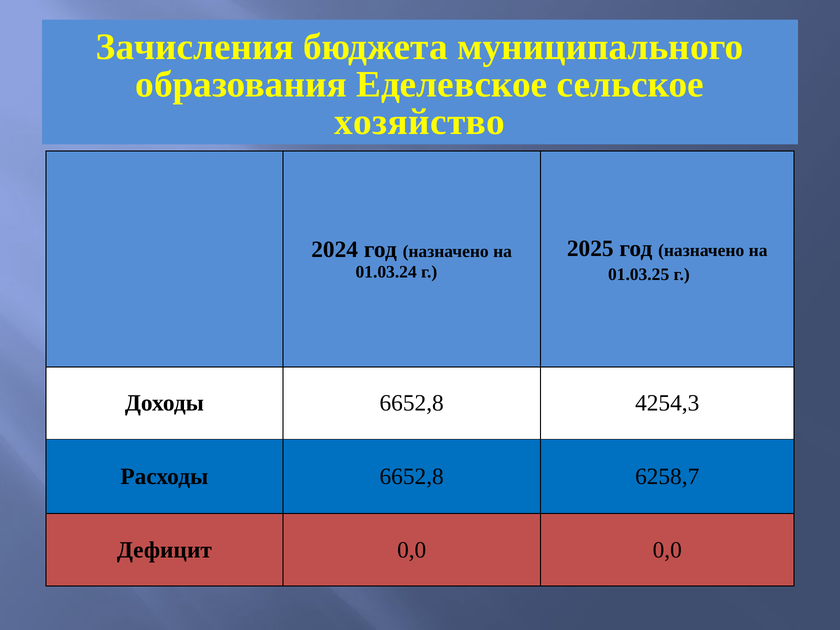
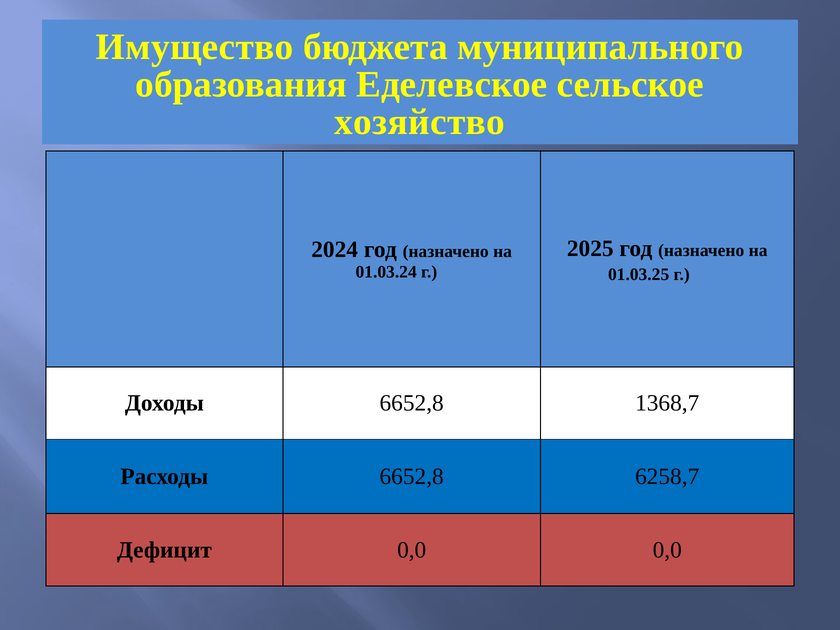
Зачисления: Зачисления -> Имущество
4254,3: 4254,3 -> 1368,7
